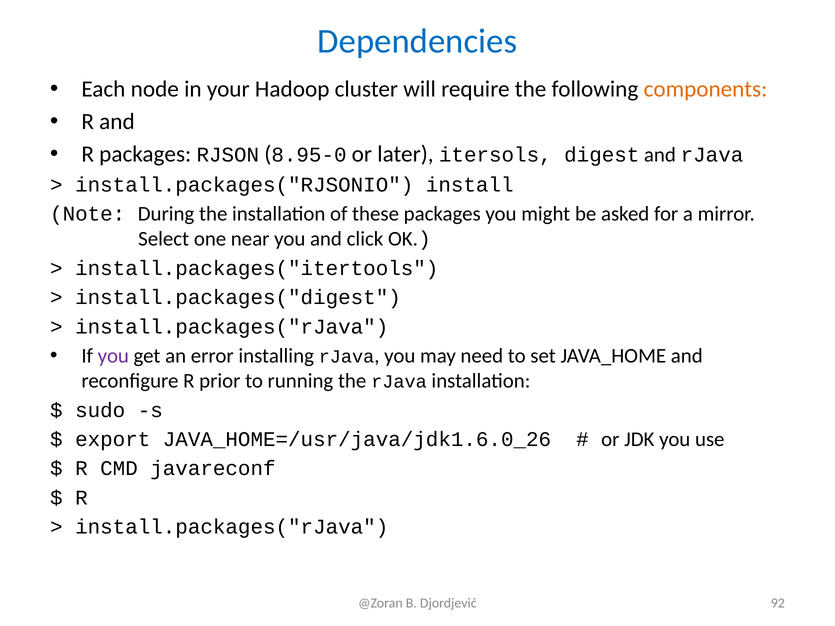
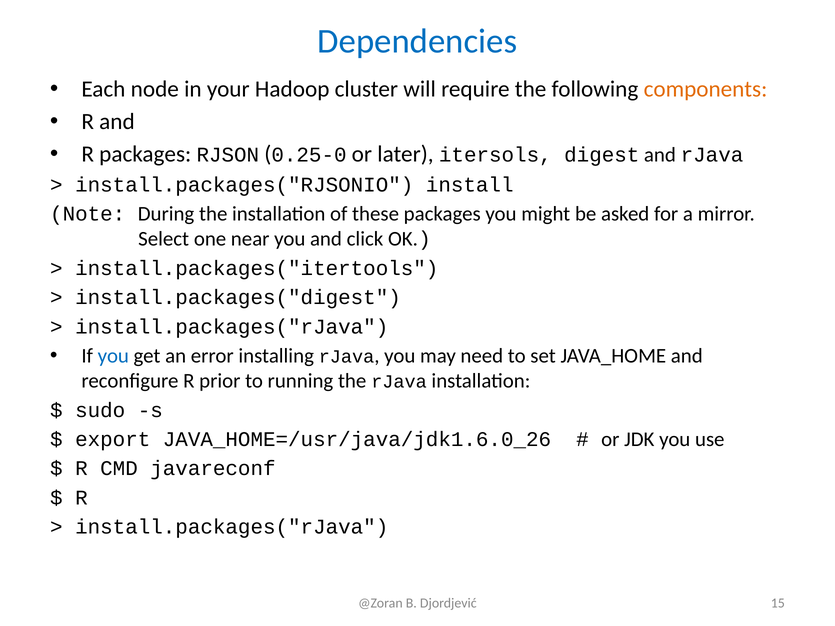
8.95-0: 8.95-0 -> 0.25-0
you at (113, 356) colour: purple -> blue
92: 92 -> 15
